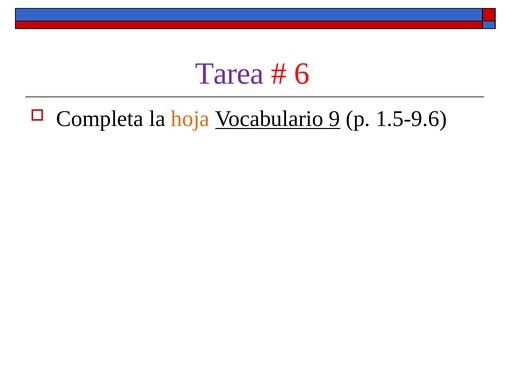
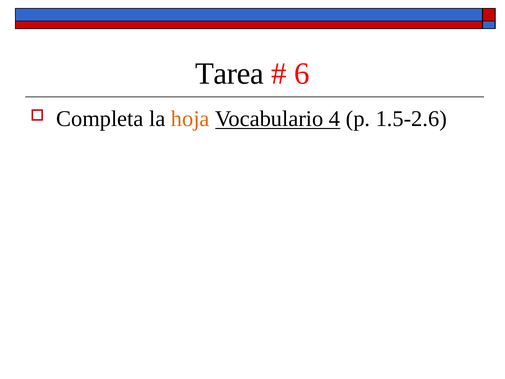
Tarea colour: purple -> black
9: 9 -> 4
1.5-9.6: 1.5-9.6 -> 1.5-2.6
